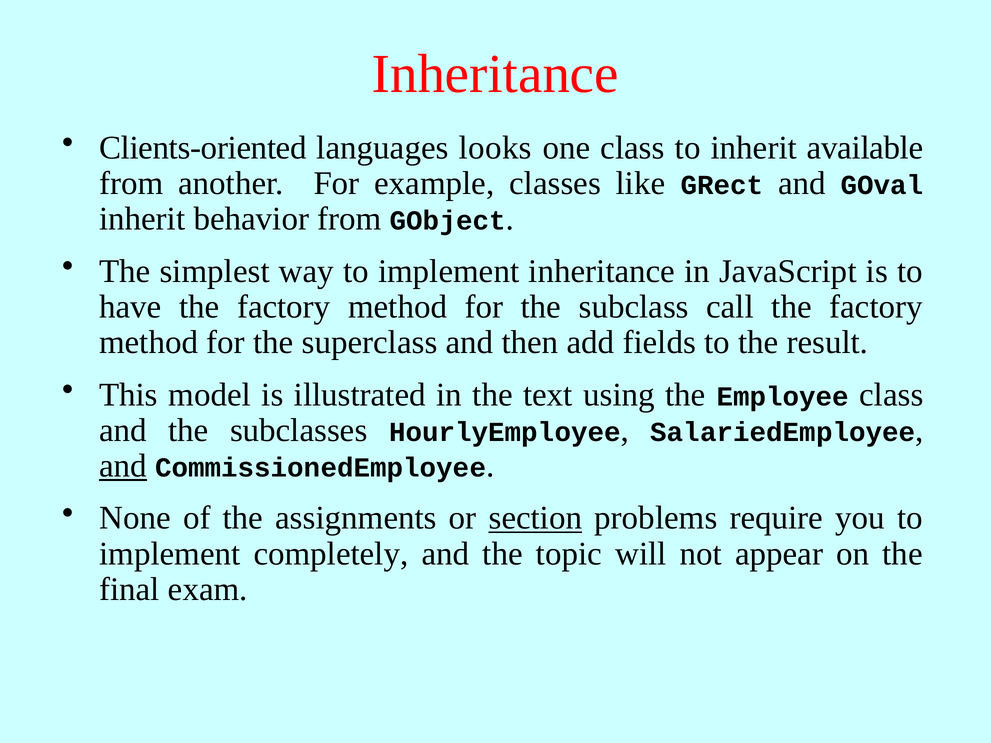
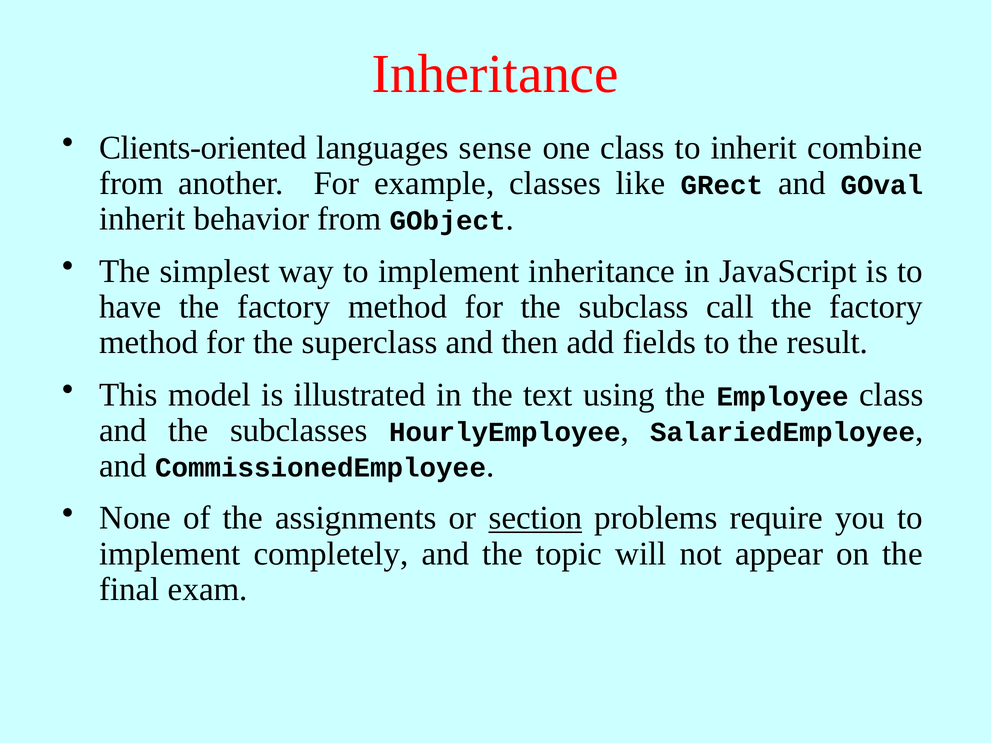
looks: looks -> sense
available: available -> combine
and at (123, 466) underline: present -> none
